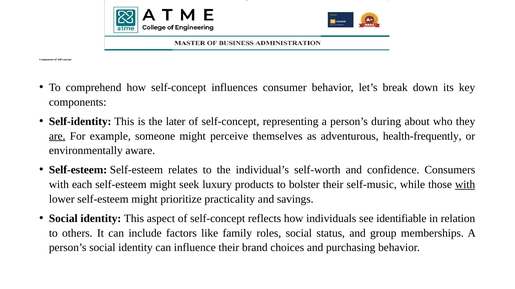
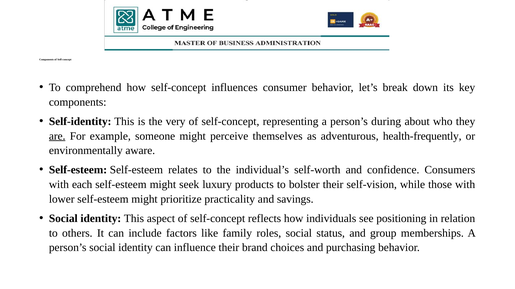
later: later -> very
self-music: self-music -> self-vision
with at (465, 185) underline: present -> none
identifiable: identifiable -> positioning
